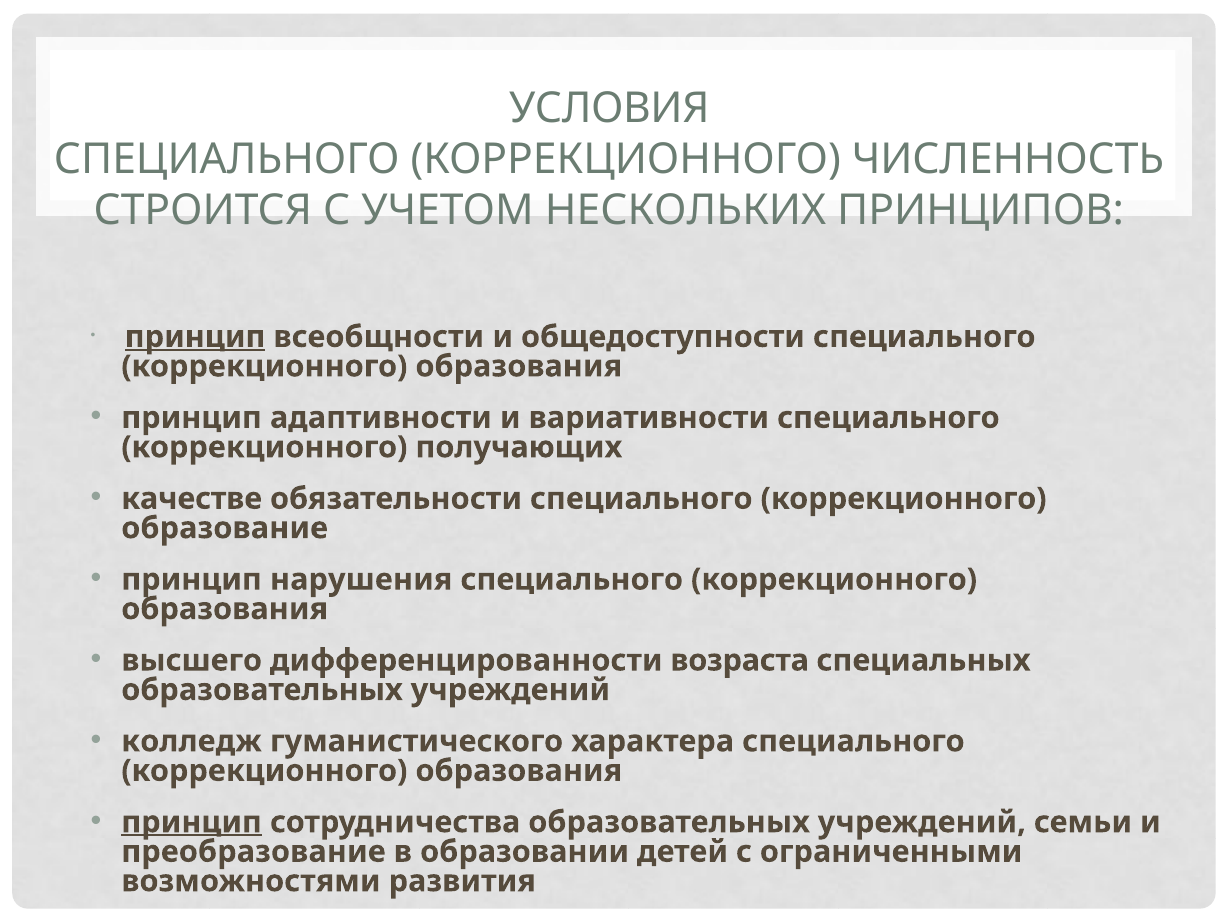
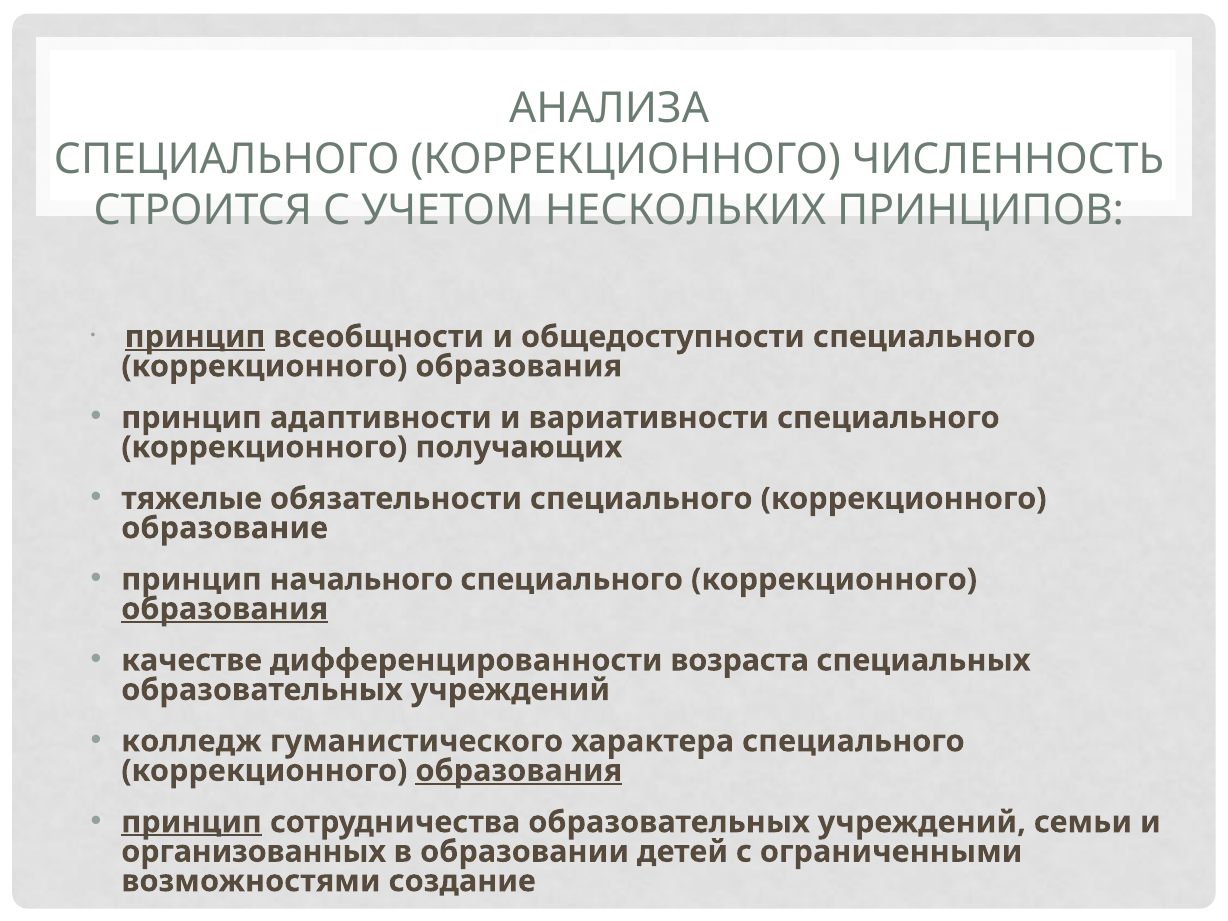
УСЛОВИЯ: УСЛОВИЯ -> АНАЛИЗА
качестве: качестве -> тяжелые
нарушения: нарушения -> начального
образования at (225, 609) underline: none -> present
высшего: высшего -> качестве
образования at (519, 771) underline: none -> present
преобразование: преобразование -> организованных
развития: развития -> создание
